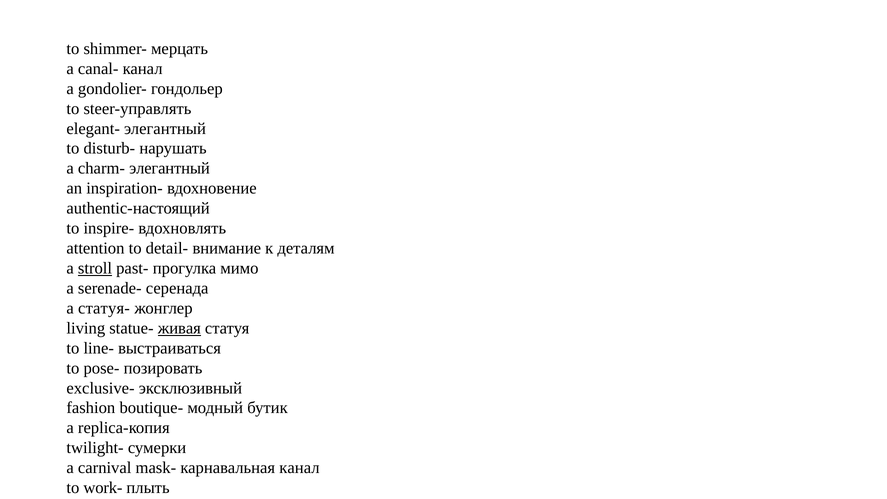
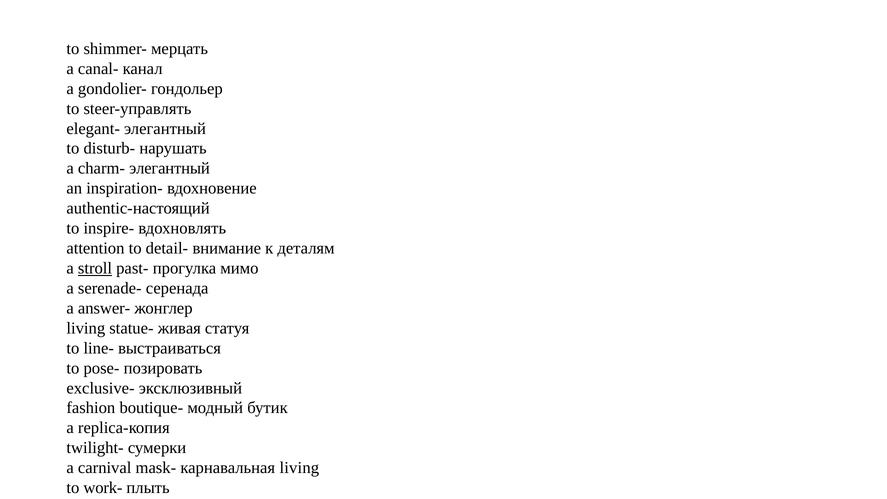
статуя-: статуя- -> answer-
живая underline: present -> none
карнавальная канал: канал -> living
